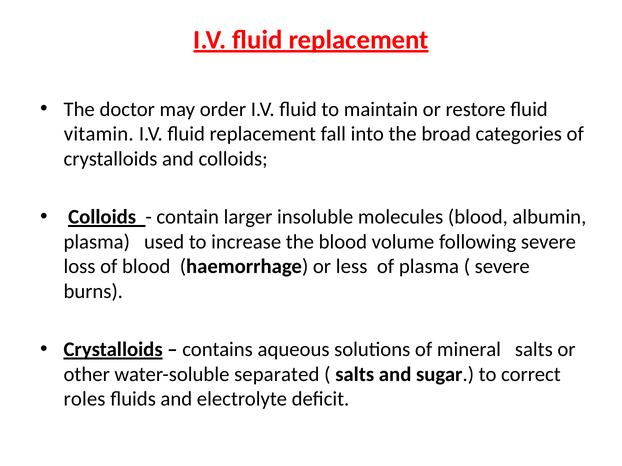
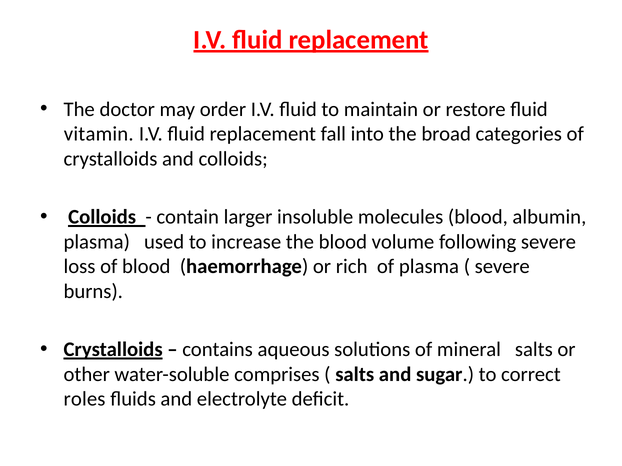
less: less -> rich
separated: separated -> comprises
